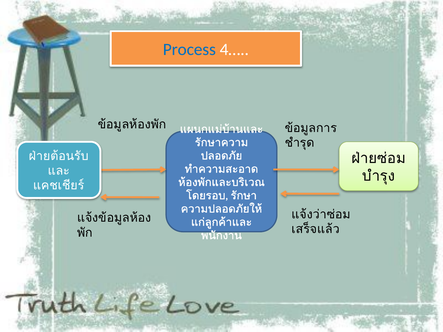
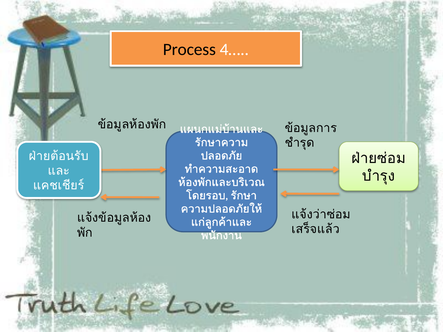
Process colour: blue -> black
